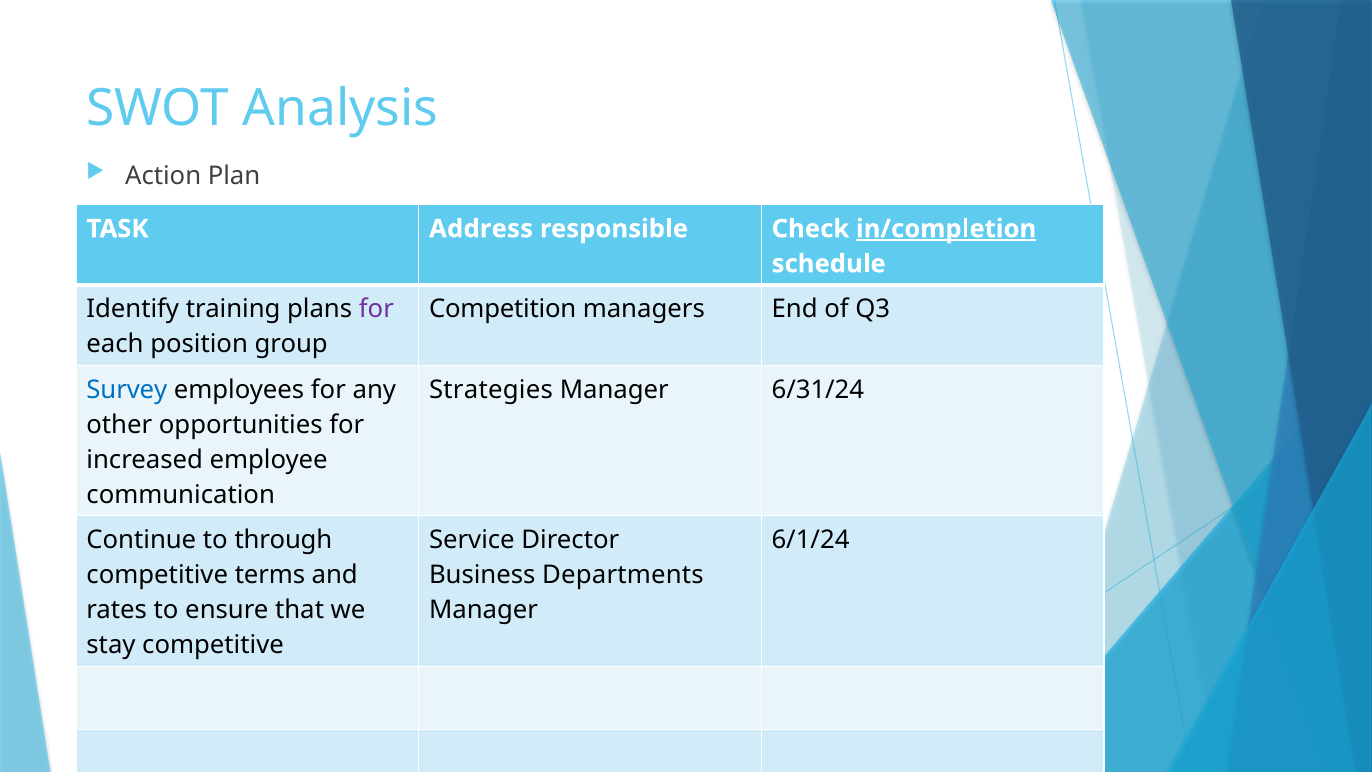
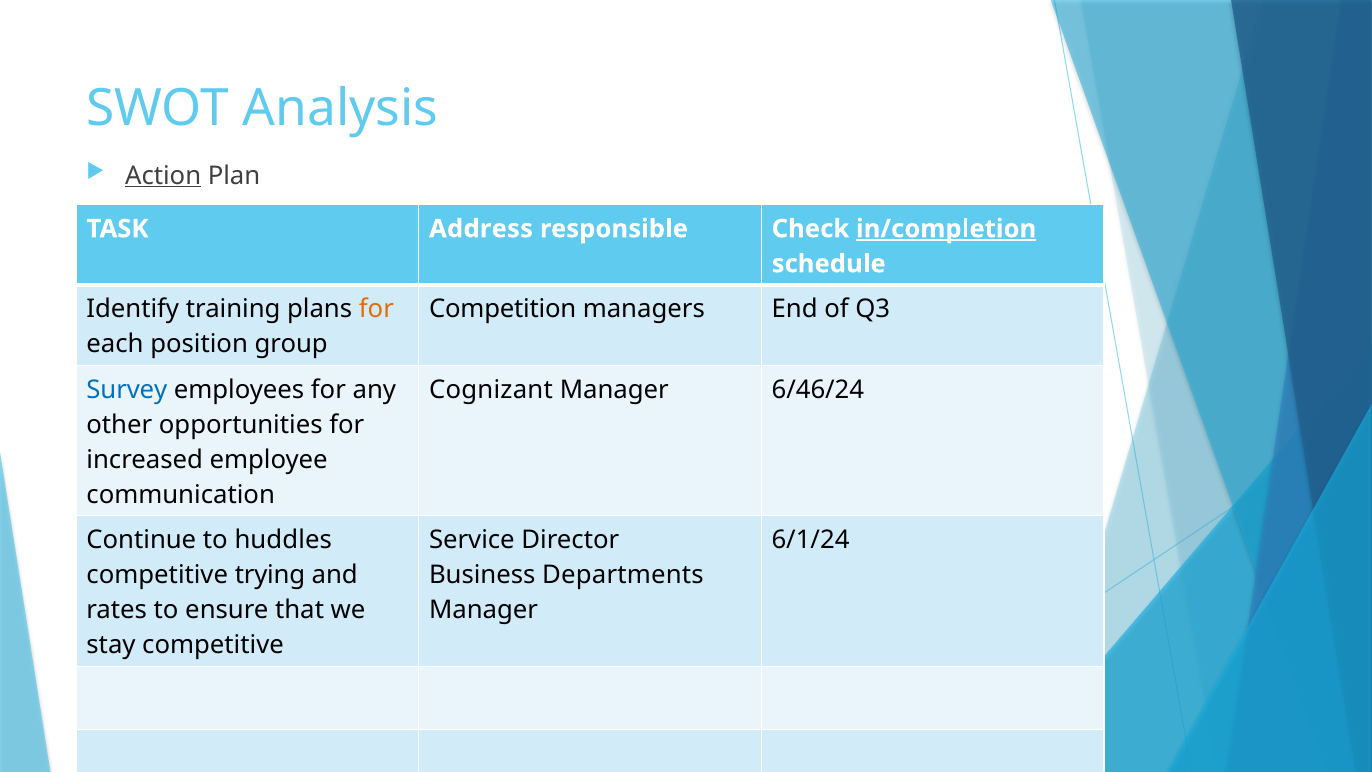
Action underline: none -> present
for at (376, 309) colour: purple -> orange
Strategies: Strategies -> Cognizant
6/31/24: 6/31/24 -> 6/46/24
through: through -> huddles
terms: terms -> trying
